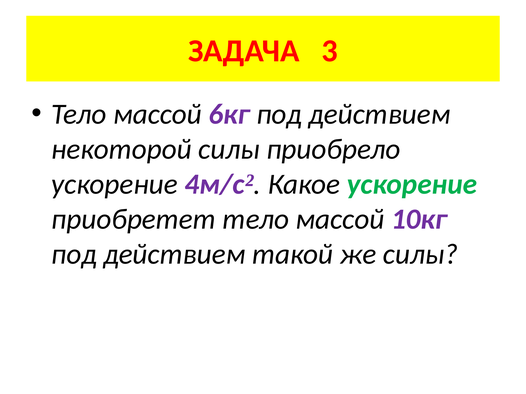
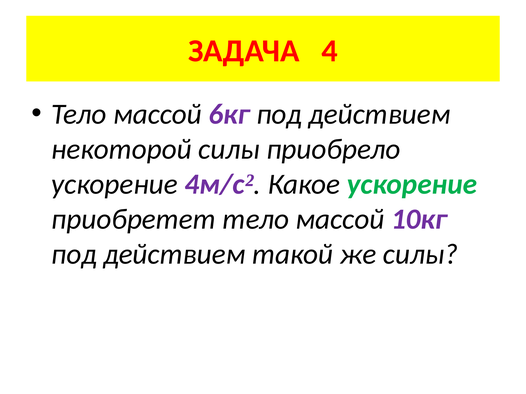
3: 3 -> 4
